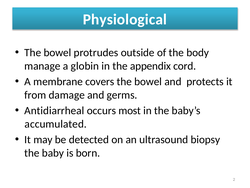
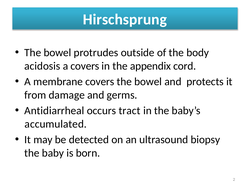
Physiological: Physiological -> Hirschsprung
manage: manage -> acidosis
a globin: globin -> covers
most: most -> tract
